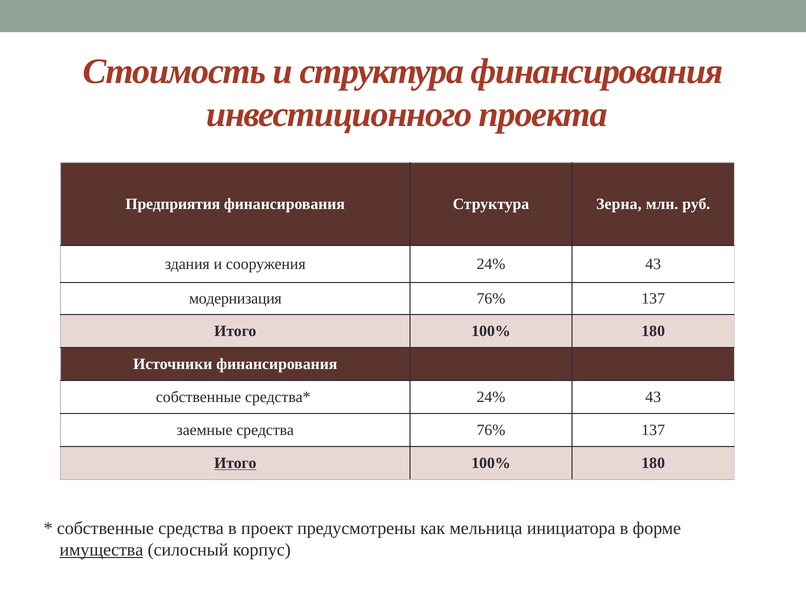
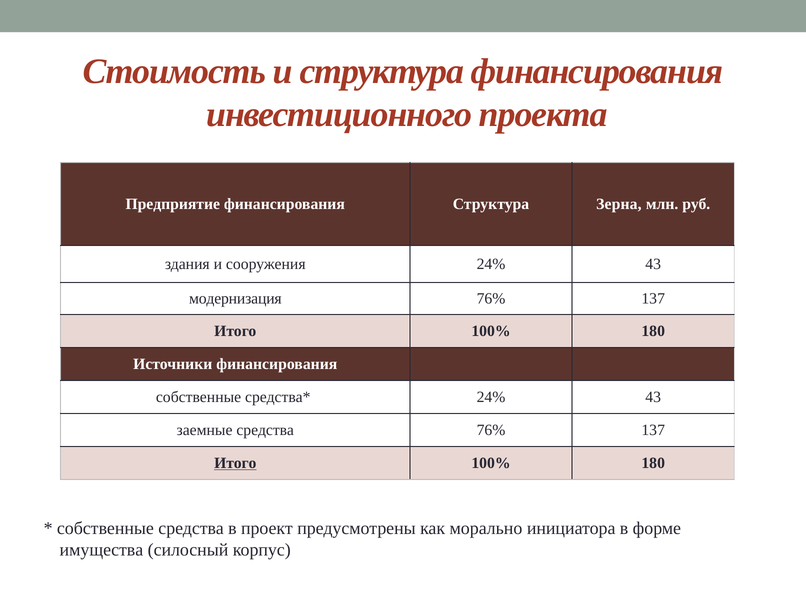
Предприятия: Предприятия -> Предприятие
мельница: мельница -> морально
имущества underline: present -> none
